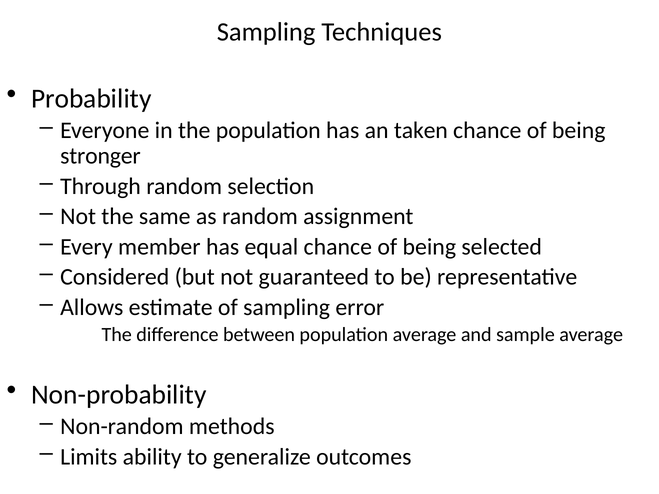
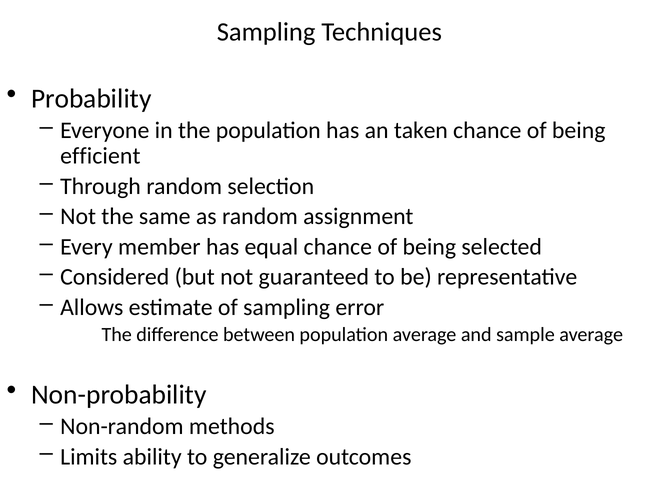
stronger: stronger -> efficient
